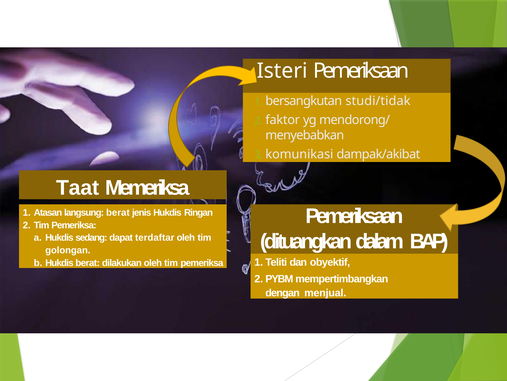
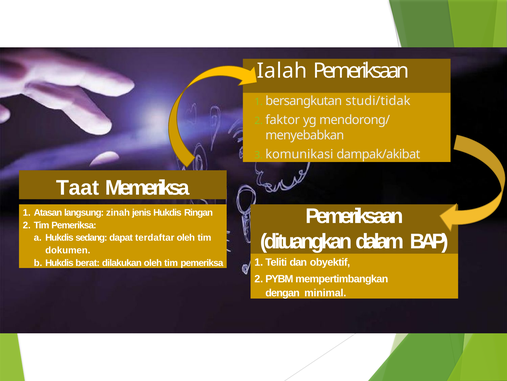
Isteri: Isteri -> Ialah
langsung berat: berat -> zinah
golongan: golongan -> dokumen
menjual: menjual -> minimal
